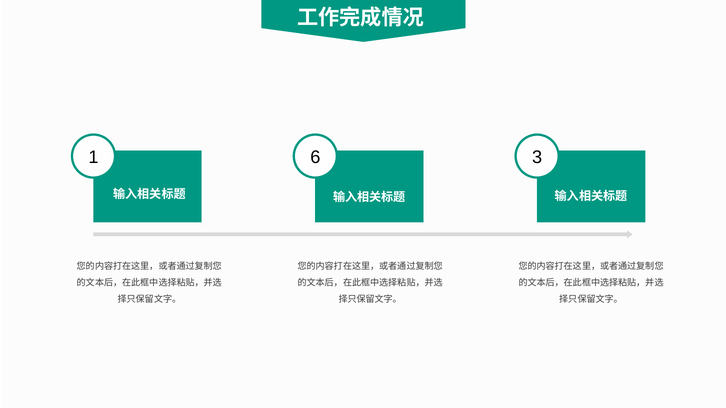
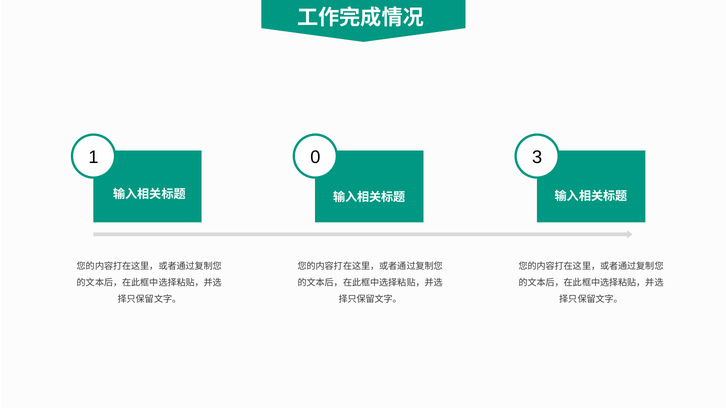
6: 6 -> 0
